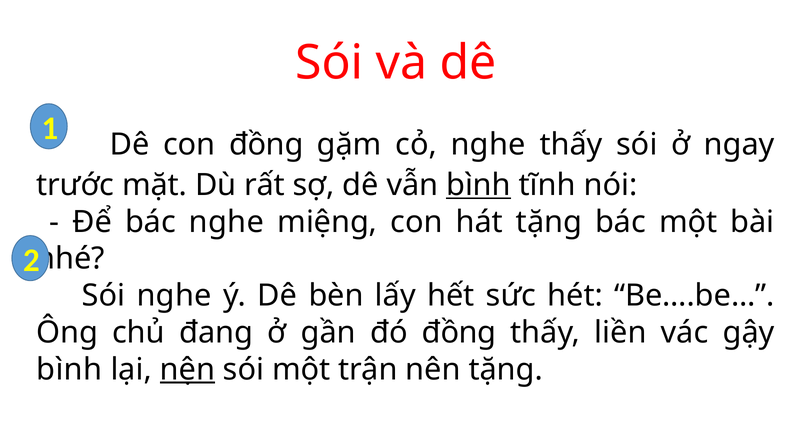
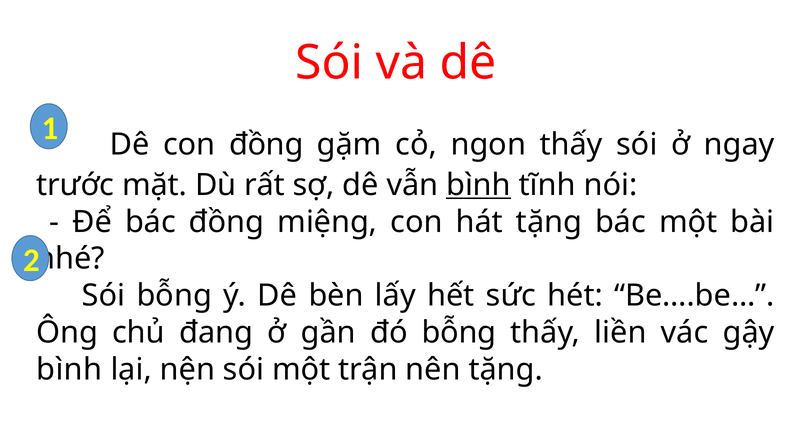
cỏ nghe: nghe -> ngon
bác nghe: nghe -> đồng
Sói nghe: nghe -> bỗng
đó đồng: đồng -> bỗng
nện underline: present -> none
